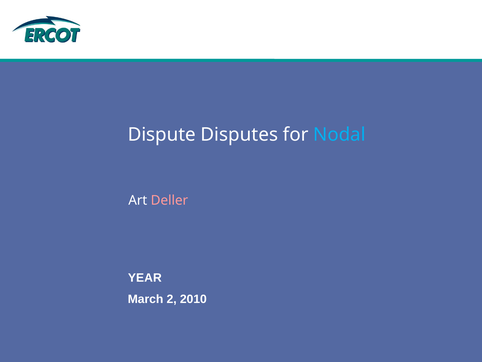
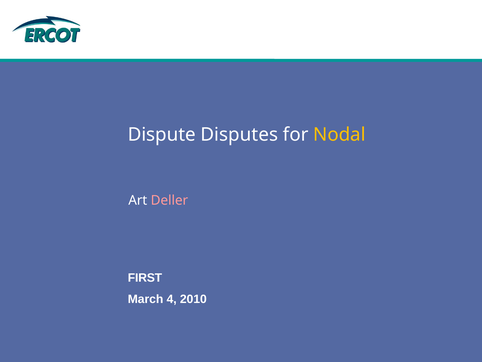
Nodal colour: light blue -> yellow
YEAR: YEAR -> FIRST
2: 2 -> 4
